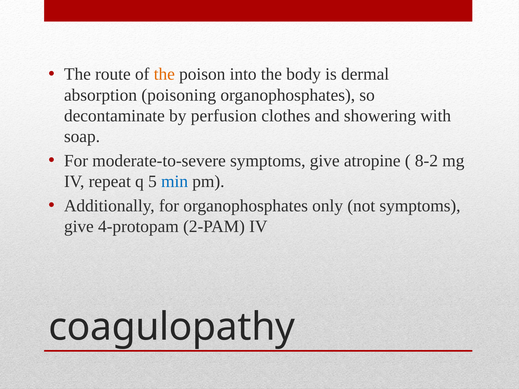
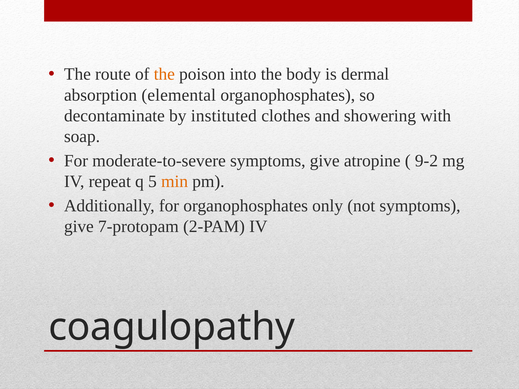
poisoning: poisoning -> elemental
perfusion: perfusion -> instituted
8-2: 8-2 -> 9-2
min colour: blue -> orange
4-protopam: 4-protopam -> 7-protopam
